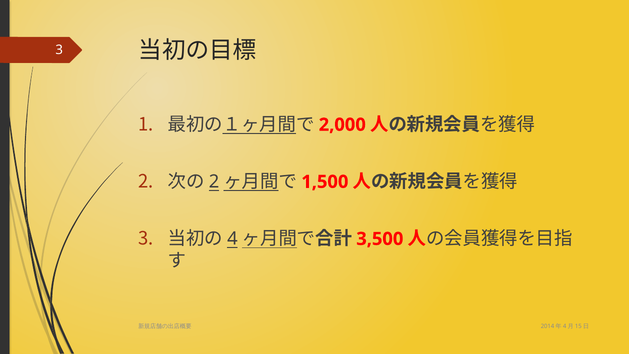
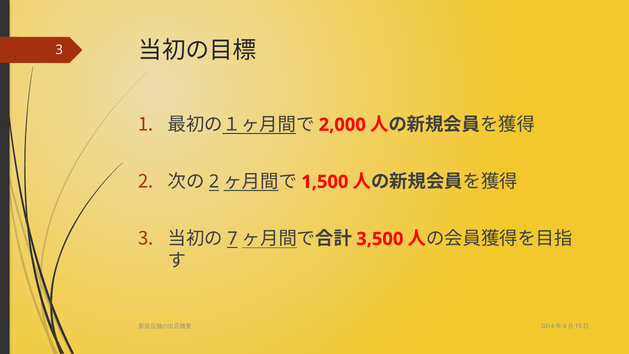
4: 4 -> 7
